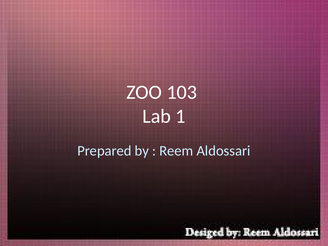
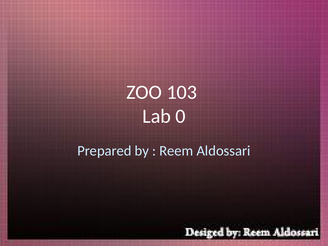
1: 1 -> 0
